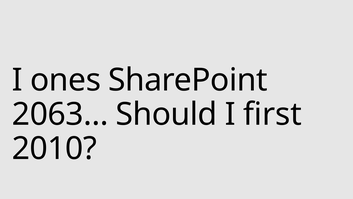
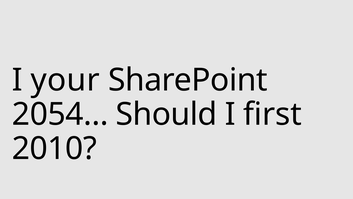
ones: ones -> your
2063…: 2063… -> 2054…
